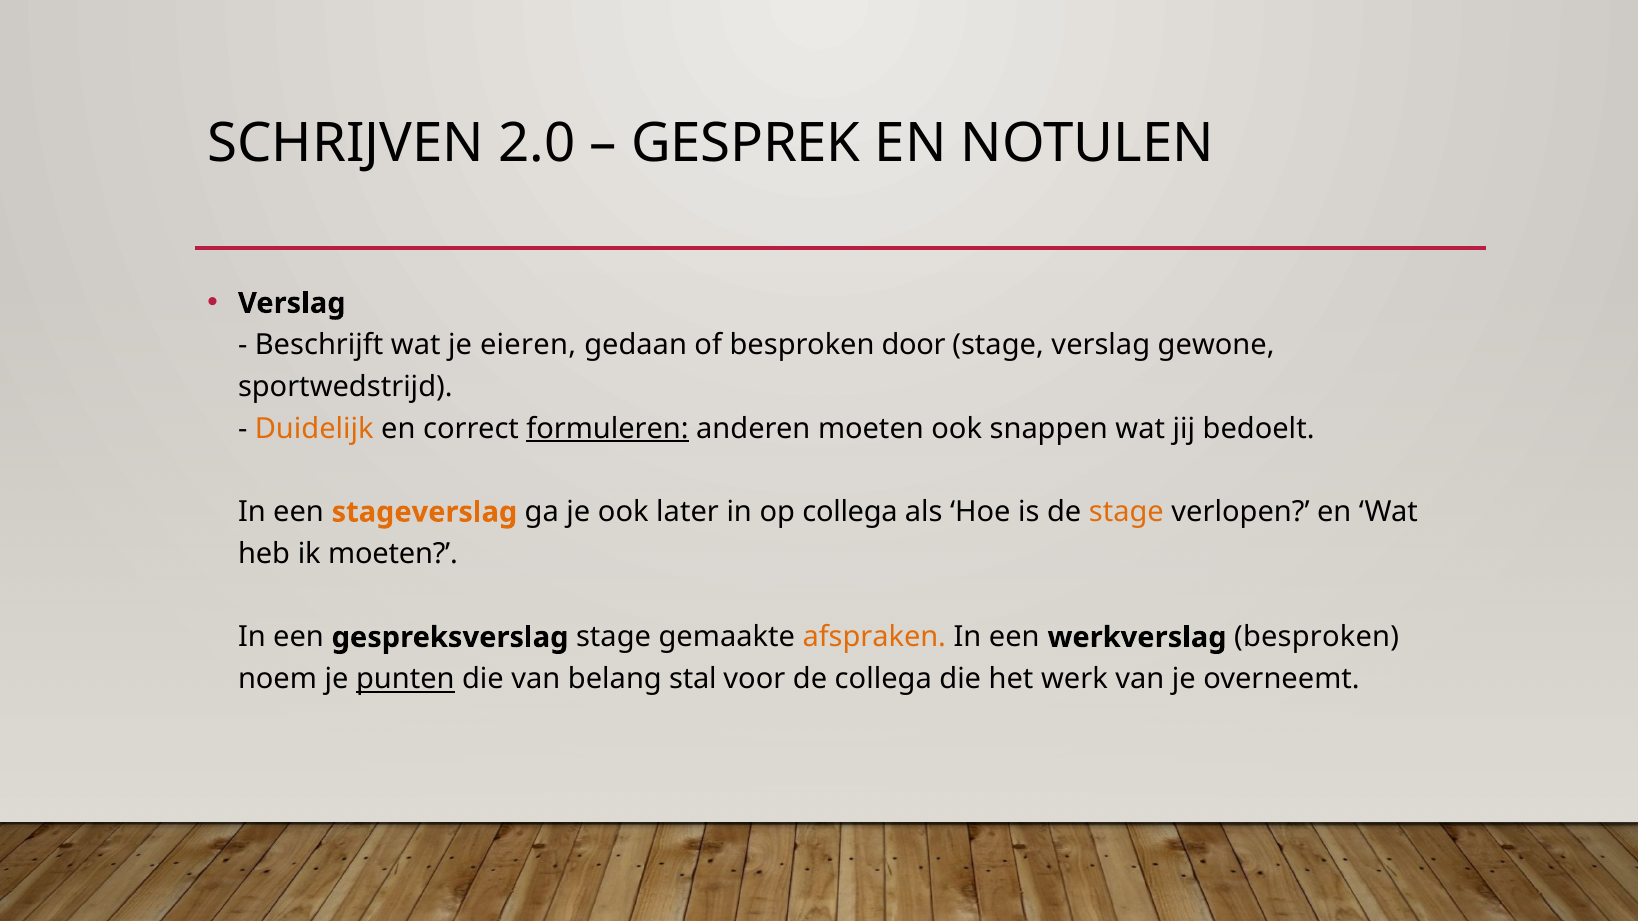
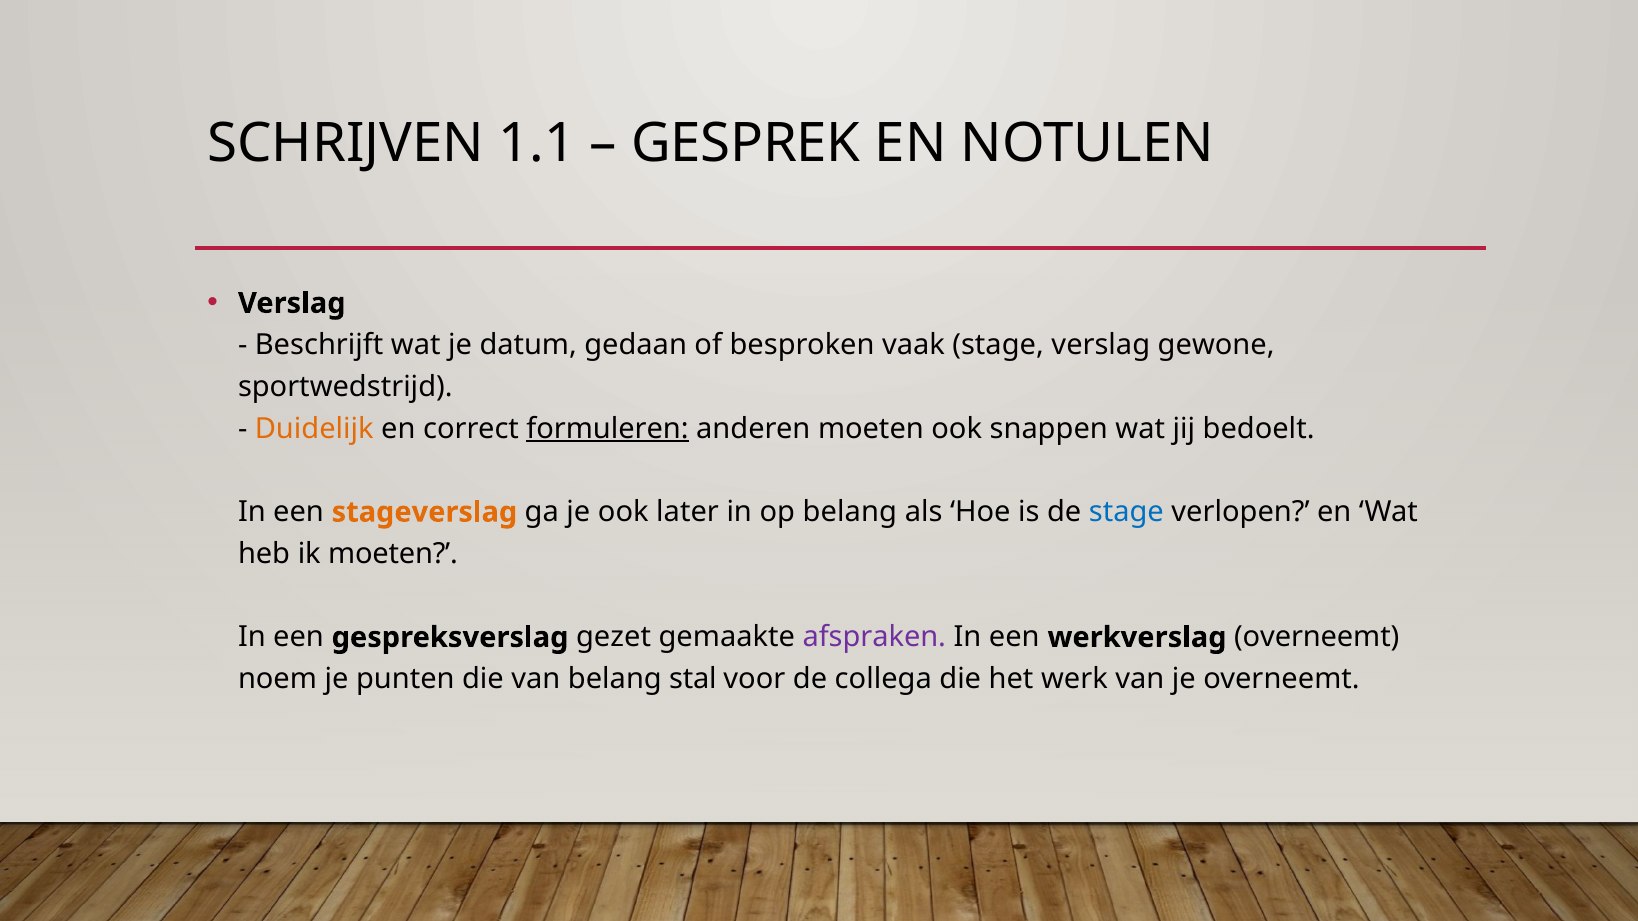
2.0: 2.0 -> 1.1
eieren: eieren -> datum
door: door -> vaak
op collega: collega -> belang
stage at (1126, 512) colour: orange -> blue
gespreksverslag stage: stage -> gezet
afspraken colour: orange -> purple
werkverslag besproken: besproken -> overneemt
punten underline: present -> none
